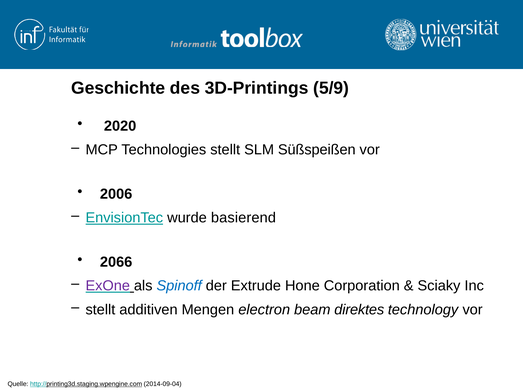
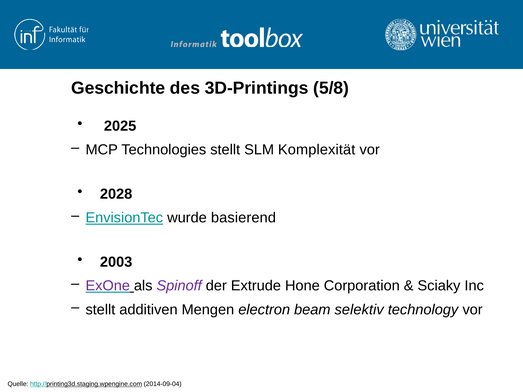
5/9: 5/9 -> 5/8
2020: 2020 -> 2025
Süßspeißen: Süßspeißen -> Komplexität
2006: 2006 -> 2028
2066: 2066 -> 2003
Spinoff colour: blue -> purple
direktes: direktes -> selektiv
